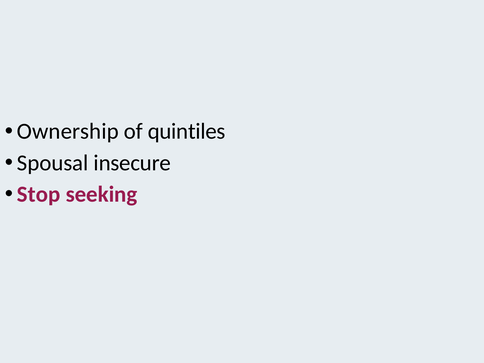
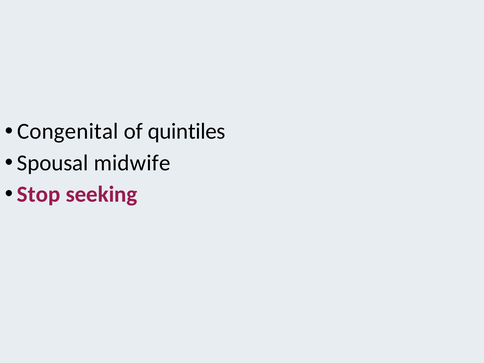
Ownership: Ownership -> Congenital
insecure: insecure -> midwife
